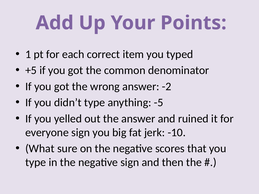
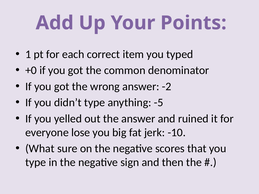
+5: +5 -> +0
everyone sign: sign -> lose
